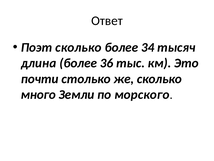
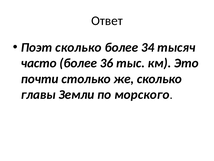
длина: длина -> часто
много: много -> главы
